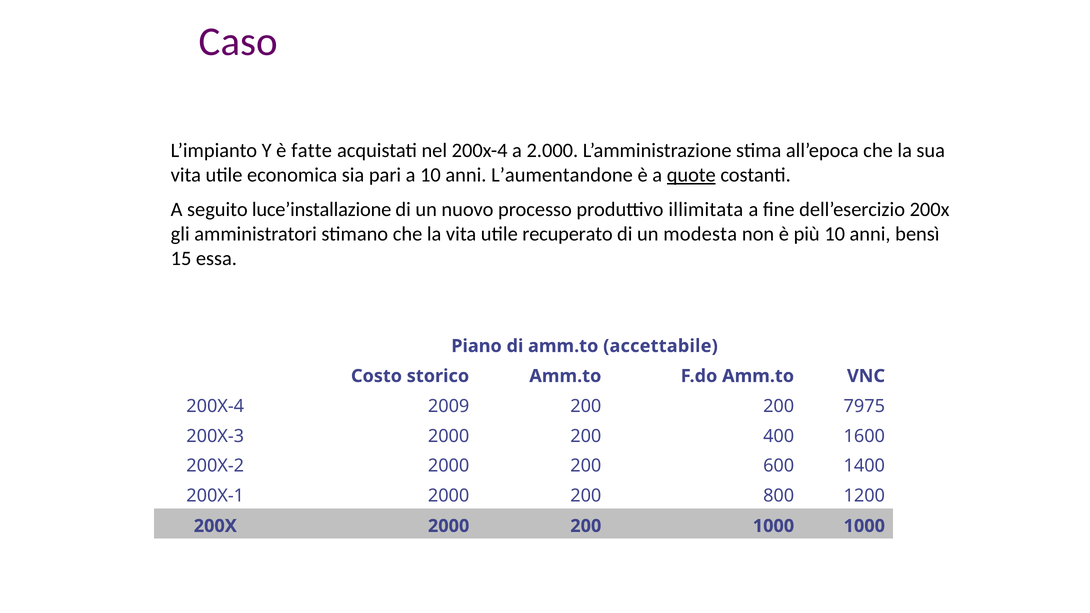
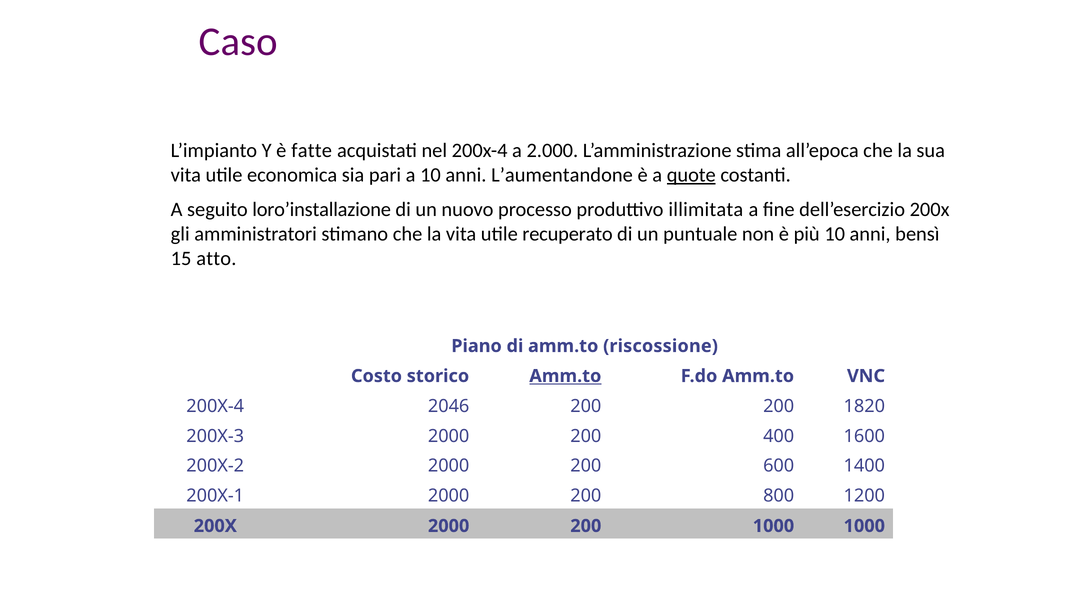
luce’installazione: luce’installazione -> loro’installazione
modesta: modesta -> puntuale
essa: essa -> atto
accettabile: accettabile -> riscossione
Amm.to at (565, 376) underline: none -> present
2009: 2009 -> 2046
7975: 7975 -> 1820
